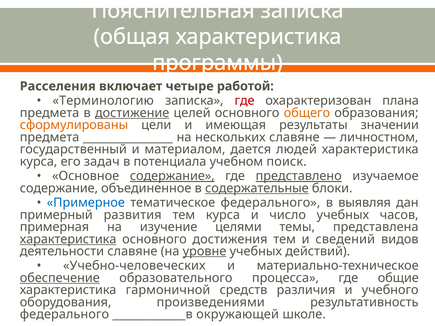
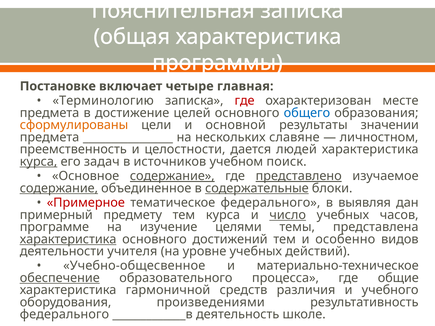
Расселения: Расселения -> Постановке
работой: работой -> главная
плана: плана -> месте
достижение underline: present -> none
общего colour: orange -> blue
имеющая: имеющая -> основной
государственный: государственный -> преемственность
материалом: материалом -> целостности
курса at (39, 162) underline: none -> present
потенциала: потенциала -> источников
содержание at (59, 188) underline: none -> present
Примерное colour: blue -> red
развития: развития -> предмету
число underline: none -> present
примерная: примерная -> программе
достижения: достижения -> достижений
сведений: сведений -> особенно
деятельности славяне: славяне -> учителя
уровне underline: present -> none
Учебно-человеческих: Учебно-человеческих -> Учебно-общесвенное
окружающей: окружающей -> деятельность
